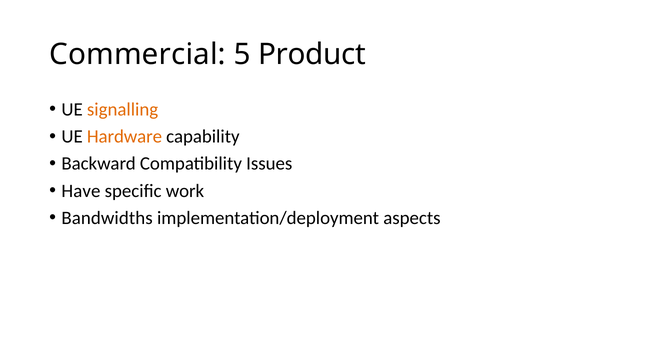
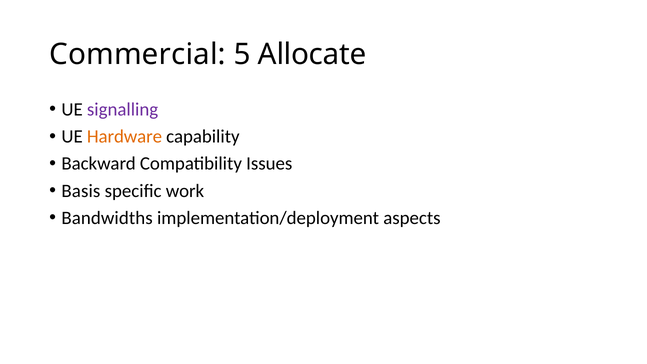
Product: Product -> Allocate
signalling colour: orange -> purple
Have: Have -> Basis
